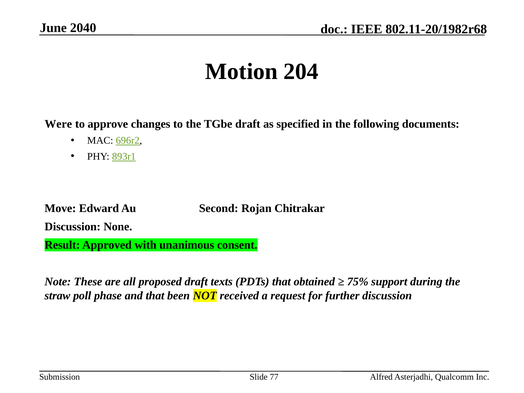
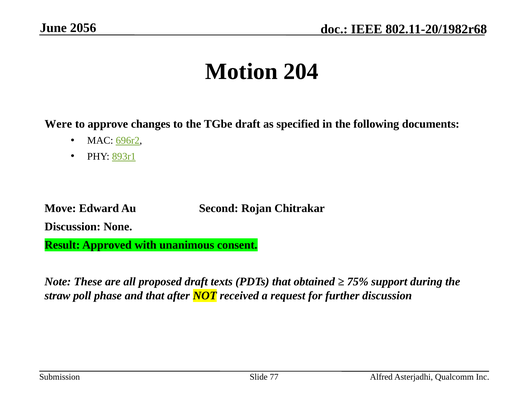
2040: 2040 -> 2056
been: been -> after
